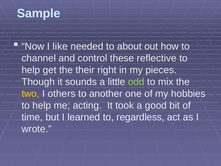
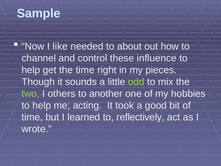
reflective: reflective -> influence
the their: their -> time
two colour: yellow -> light green
regardless: regardless -> reflectively
